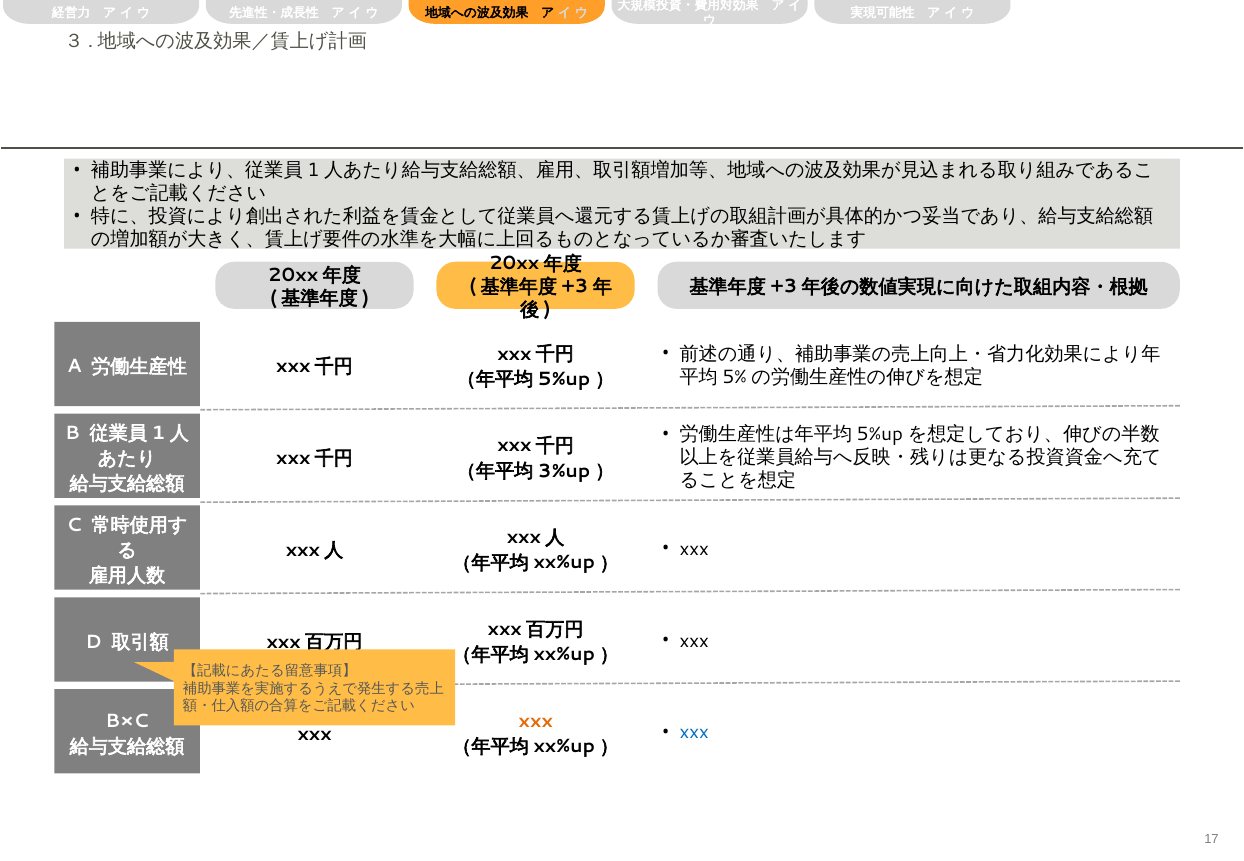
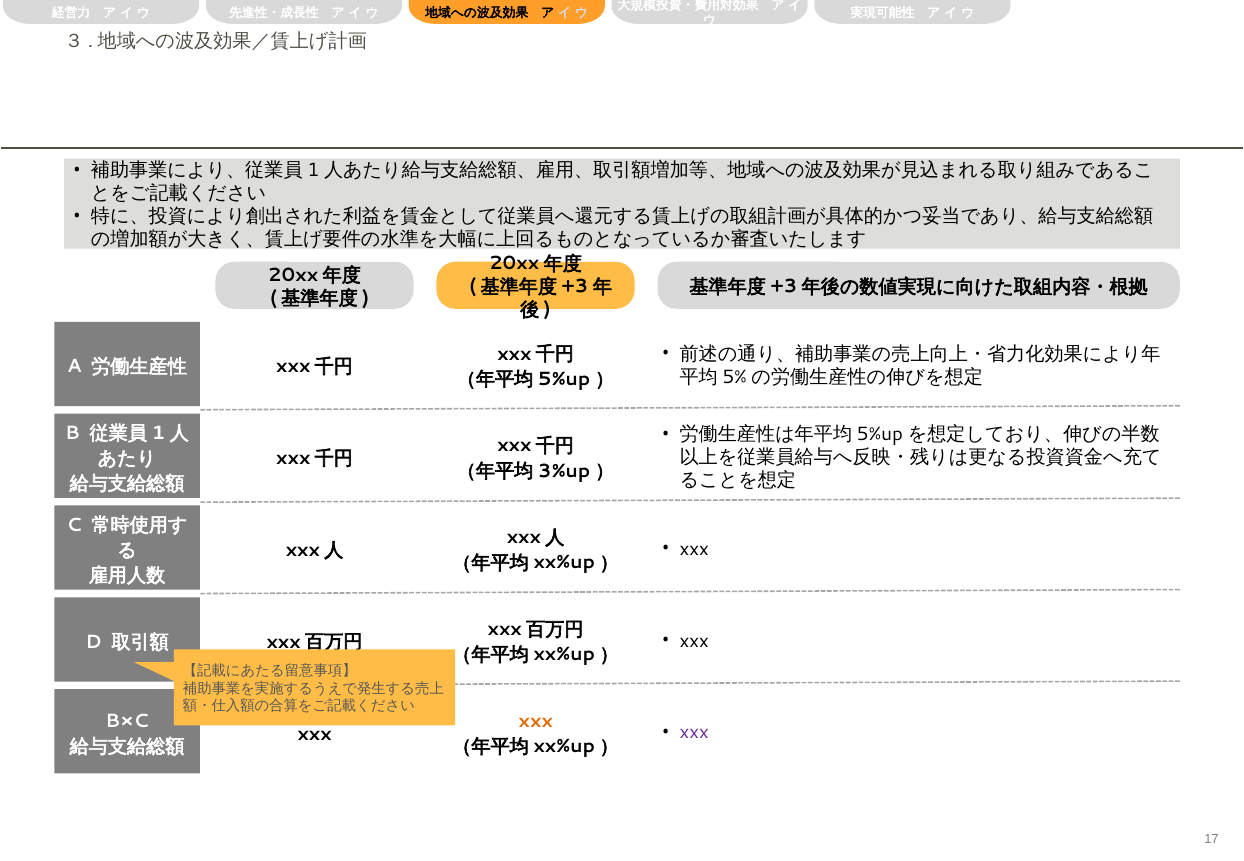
xxx at (694, 733) colour: blue -> purple
